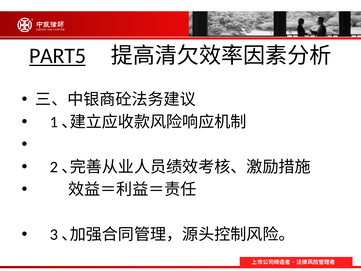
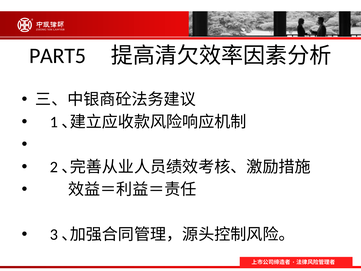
PART5 underline: present -> none
